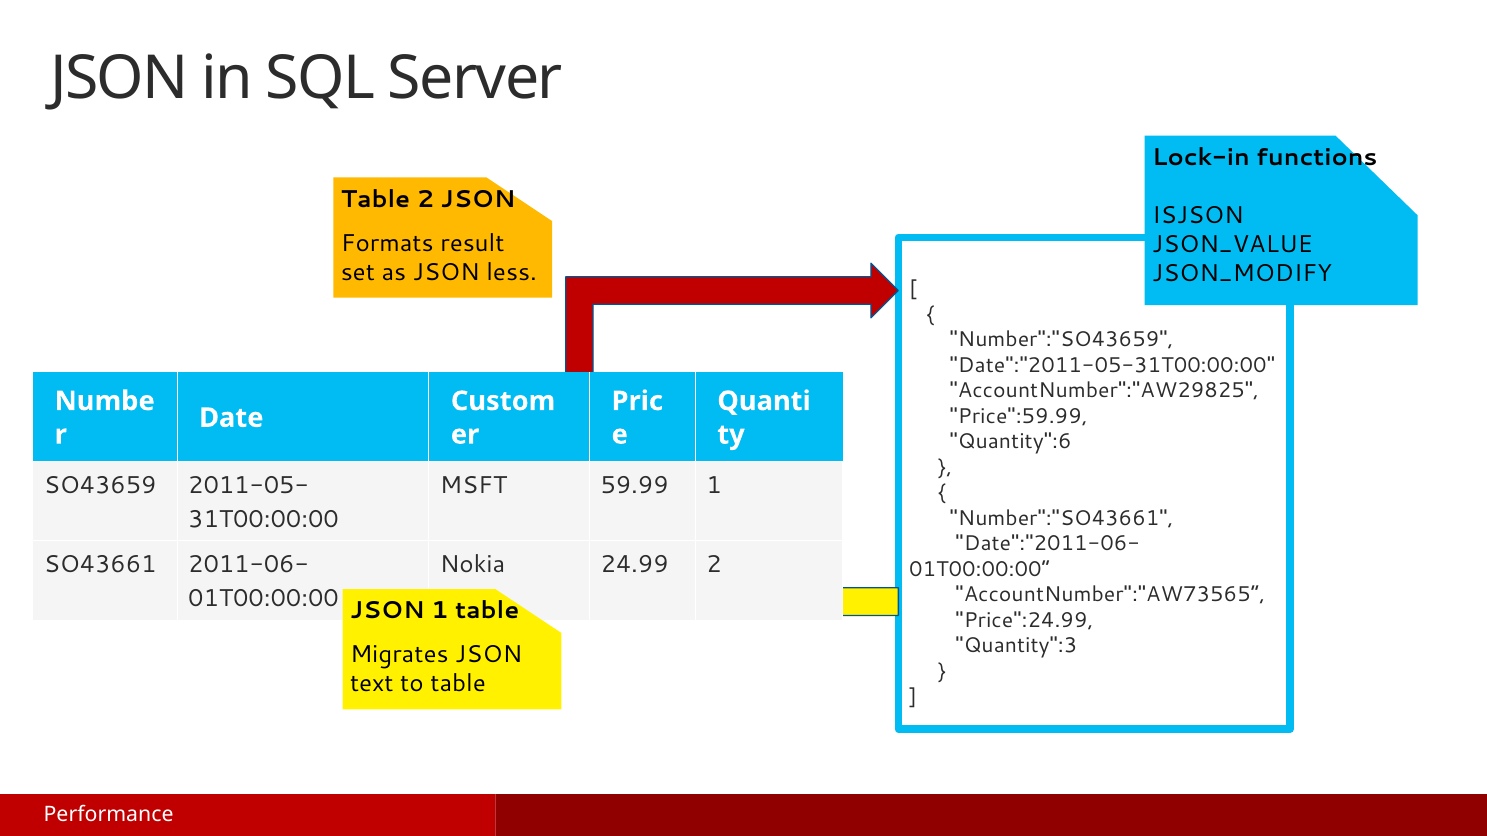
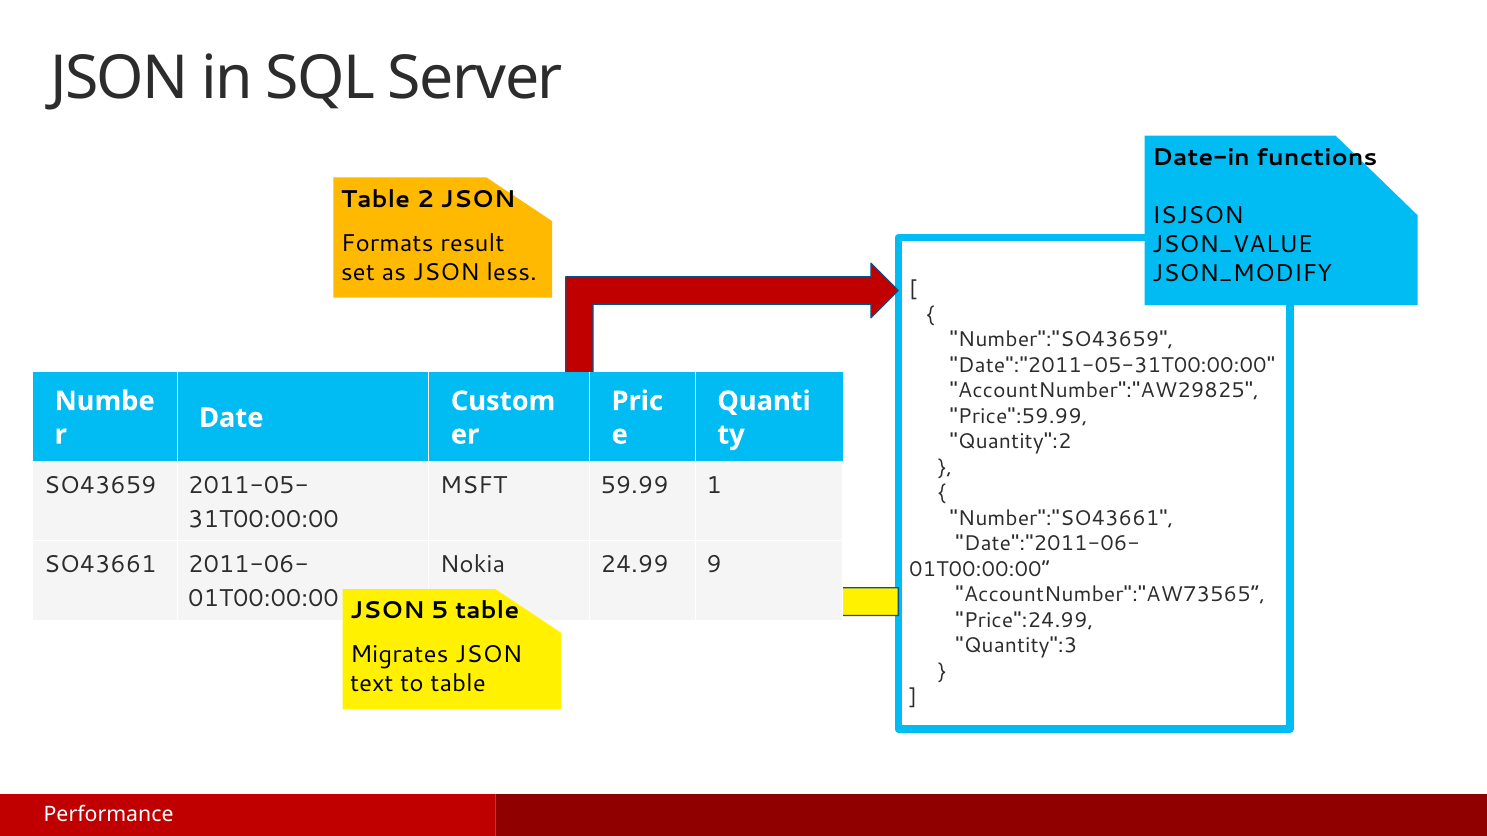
Lock-in: Lock-in -> Date-in
Quantity":6: Quantity":6 -> Quantity":2
24.99 2: 2 -> 9
JSON 1: 1 -> 5
